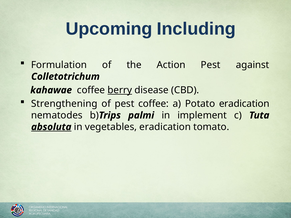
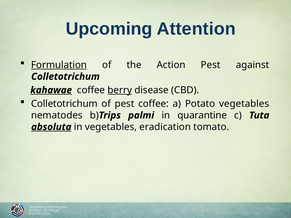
Including: Including -> Attention
Formulation underline: none -> present
kahawae underline: none -> present
Strengthening at (64, 104): Strengthening -> Colletotrichum
Potato eradication: eradication -> vegetables
implement: implement -> quarantine
